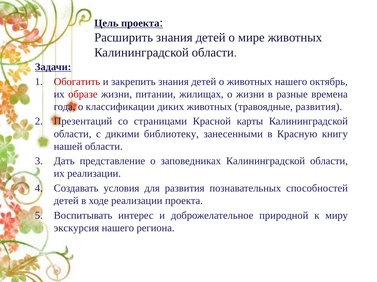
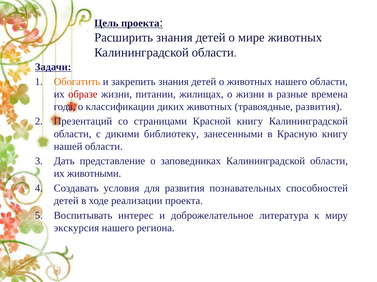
Обогатить colour: red -> orange
нашего октябрь: октябрь -> области
Красной карты: карты -> книгу
их реализации: реализации -> животными
природной: природной -> литература
